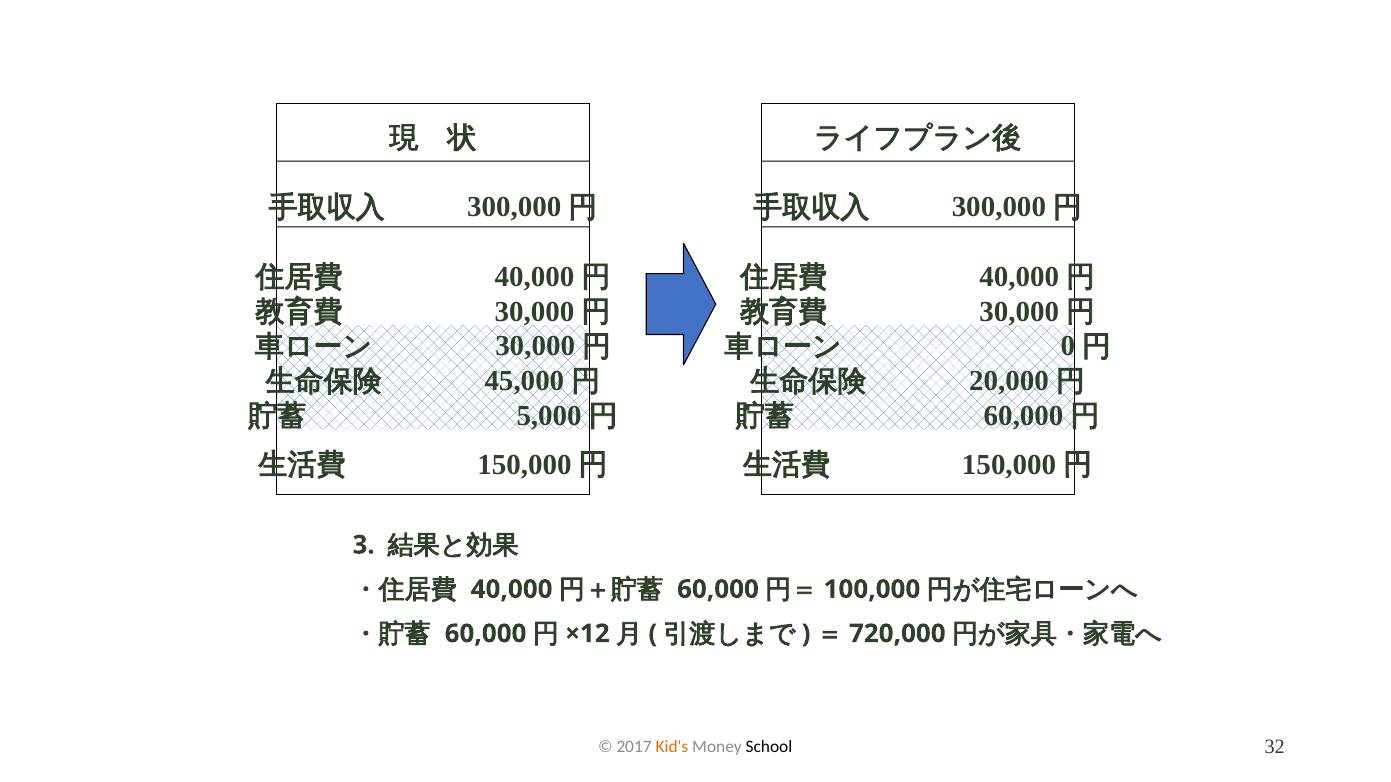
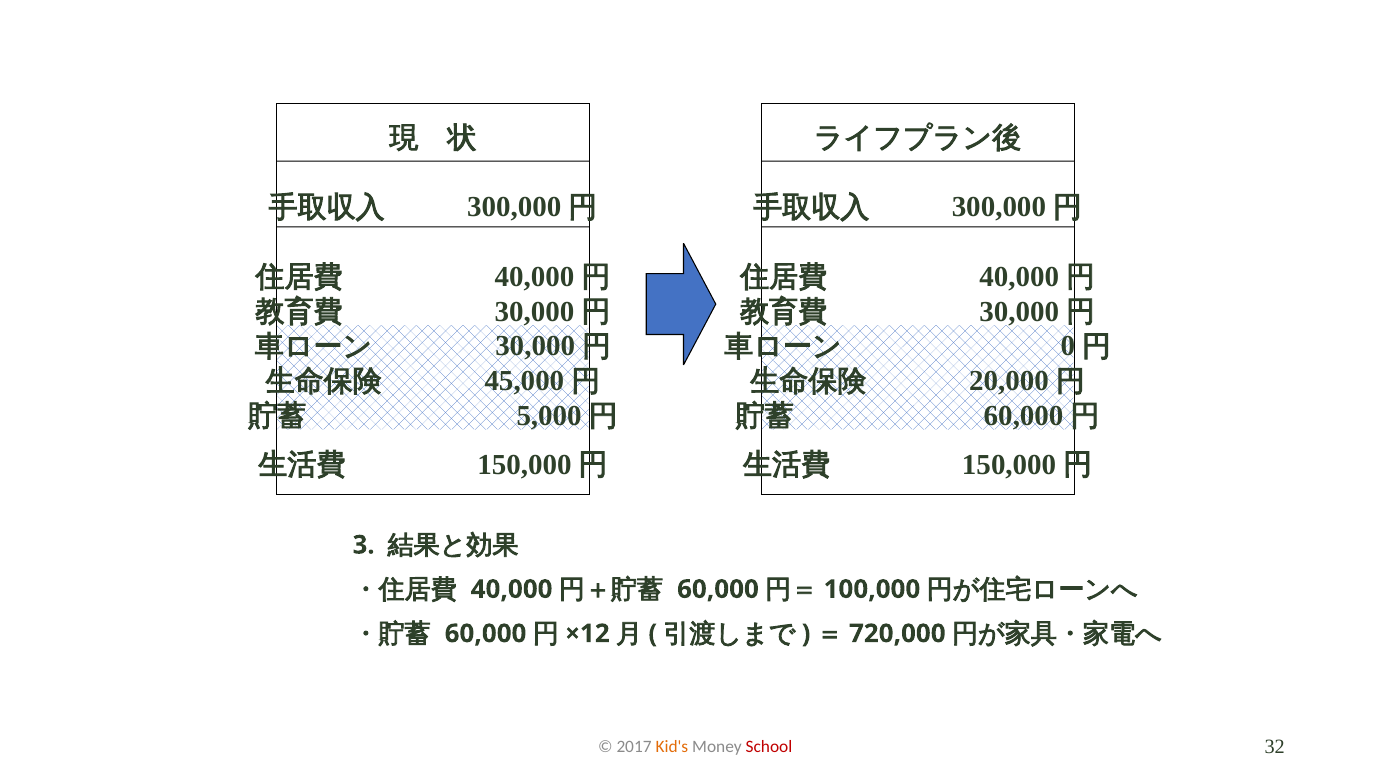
School colour: black -> red
